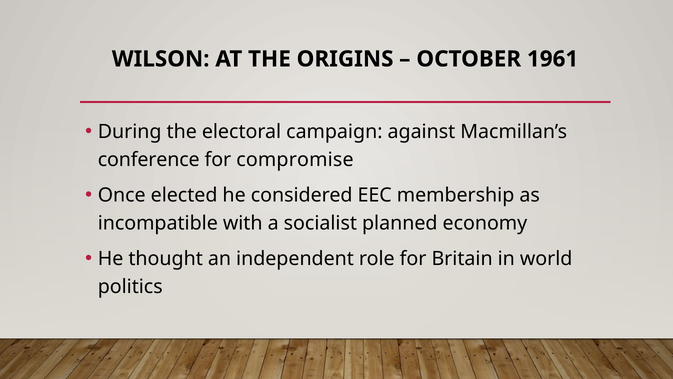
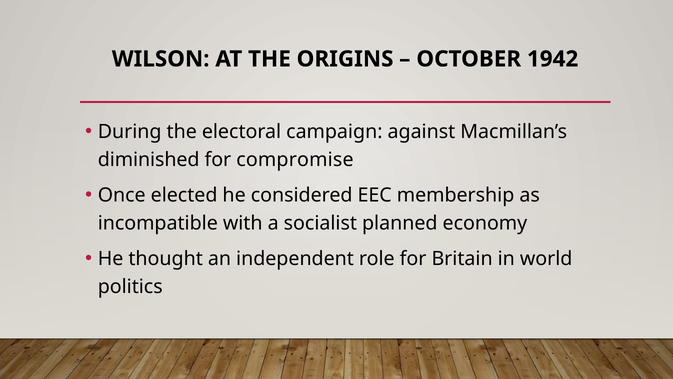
1961: 1961 -> 1942
conference: conference -> diminished
